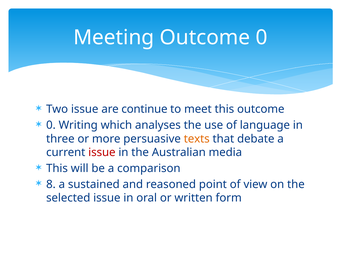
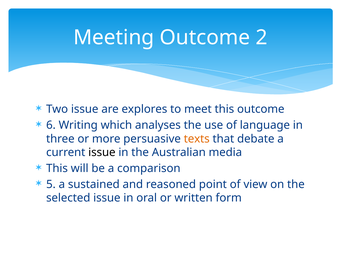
Outcome 0: 0 -> 2
continue: continue -> explores
0 at (51, 125): 0 -> 6
issue at (102, 152) colour: red -> black
8: 8 -> 5
